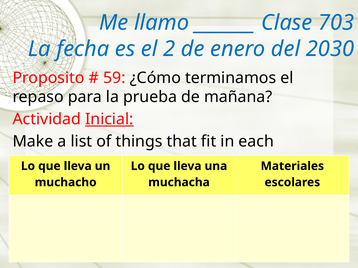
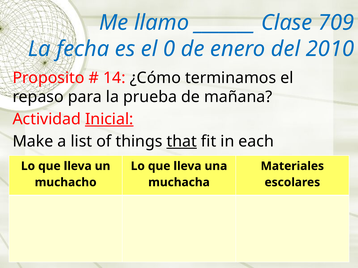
703: 703 -> 709
2: 2 -> 0
2030: 2030 -> 2010
59: 59 -> 14
that underline: none -> present
